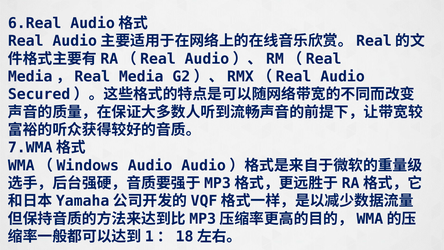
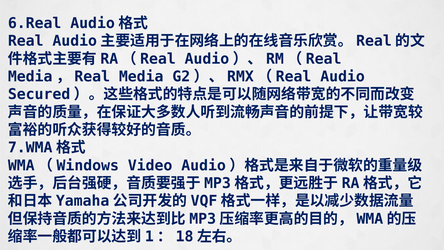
WMA（Windows Audio: Audio -> Video
